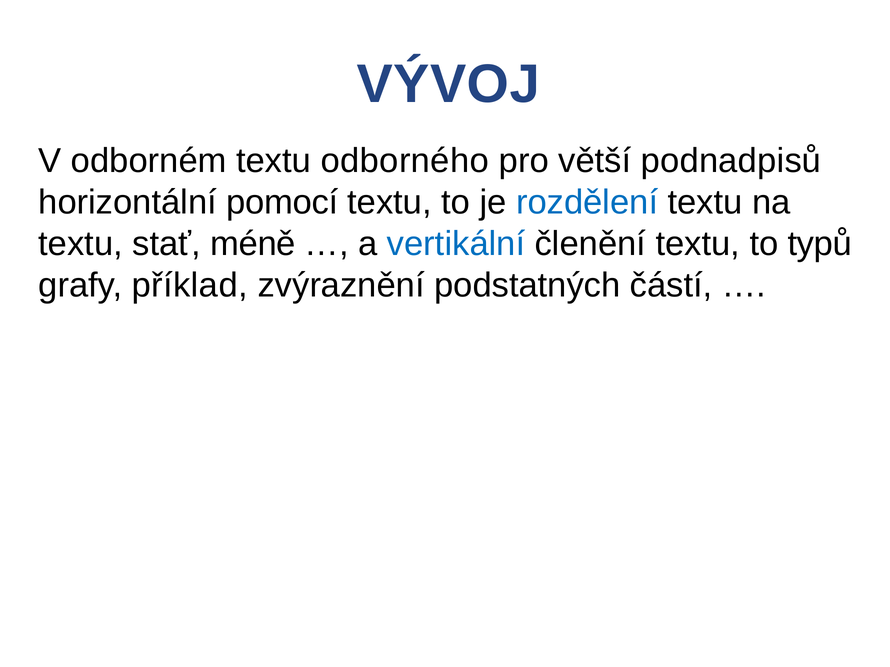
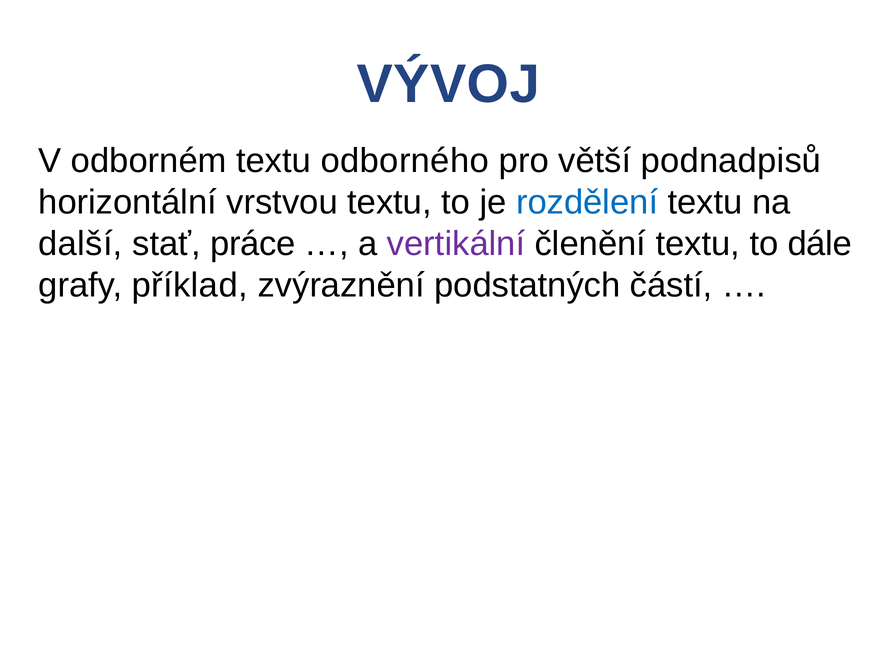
pomocí: pomocí -> vrstvou
textu at (81, 244): textu -> další
méně: méně -> práce
vertikální colour: blue -> purple
typů: typů -> dále
